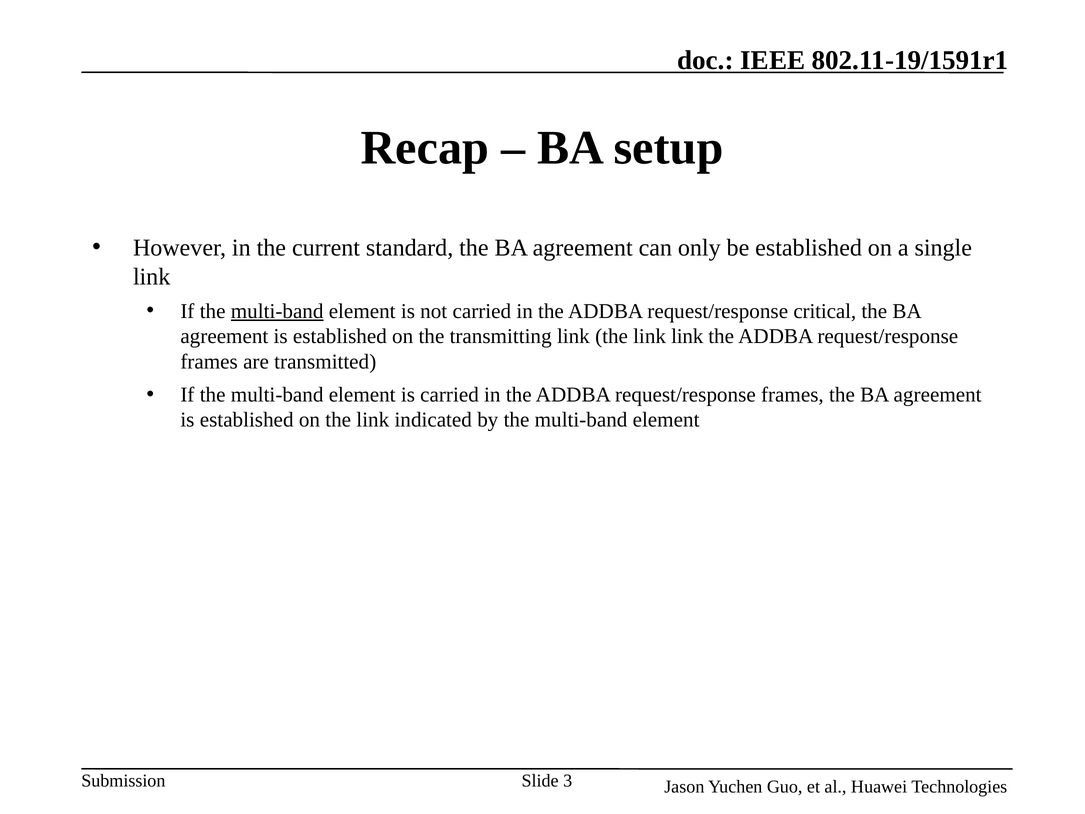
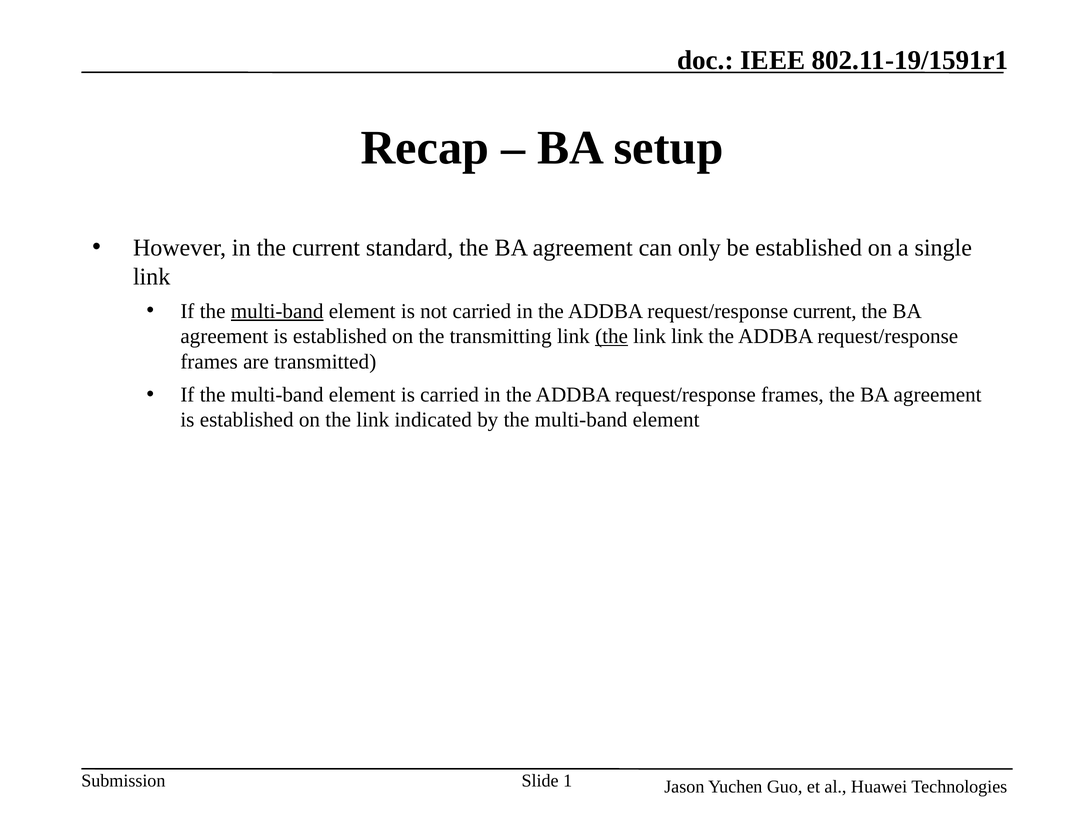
request/response critical: critical -> current
the at (612, 336) underline: none -> present
3: 3 -> 1
